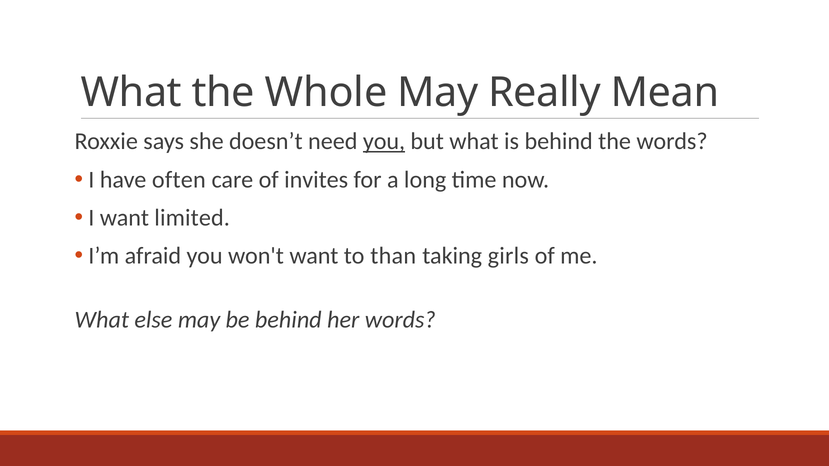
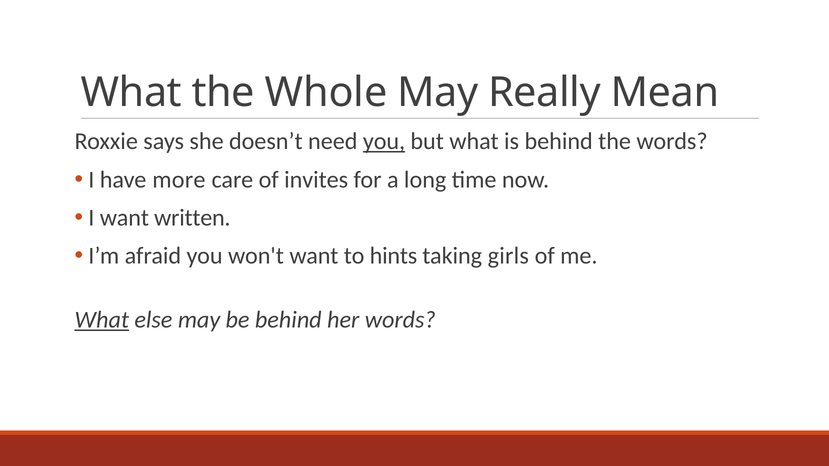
often: often -> more
limited: limited -> written
than: than -> hints
What at (102, 320) underline: none -> present
